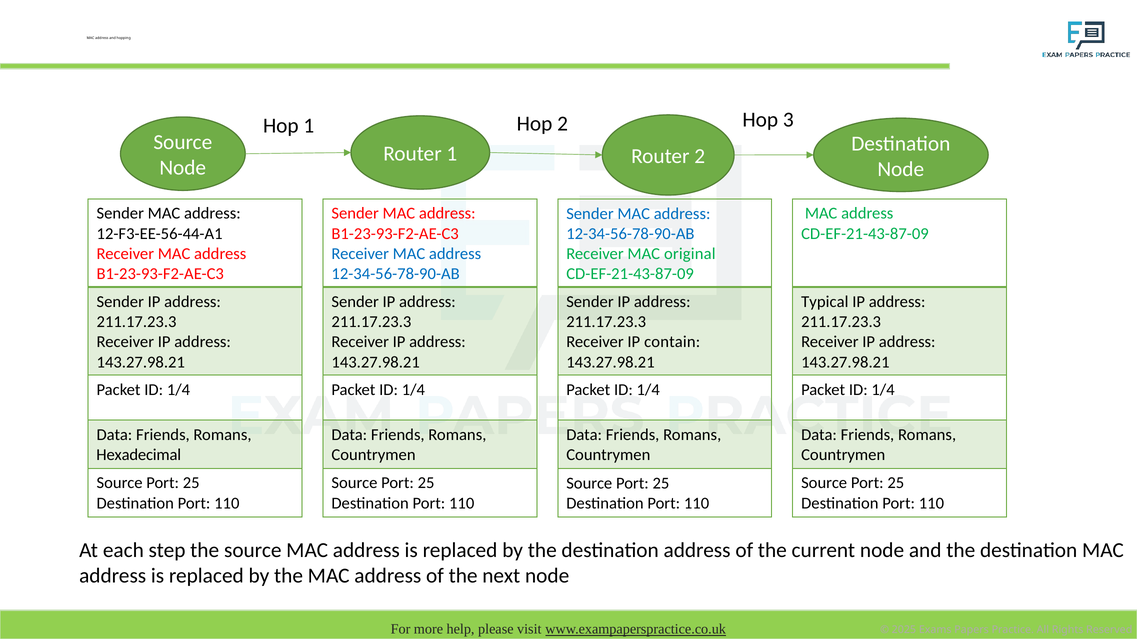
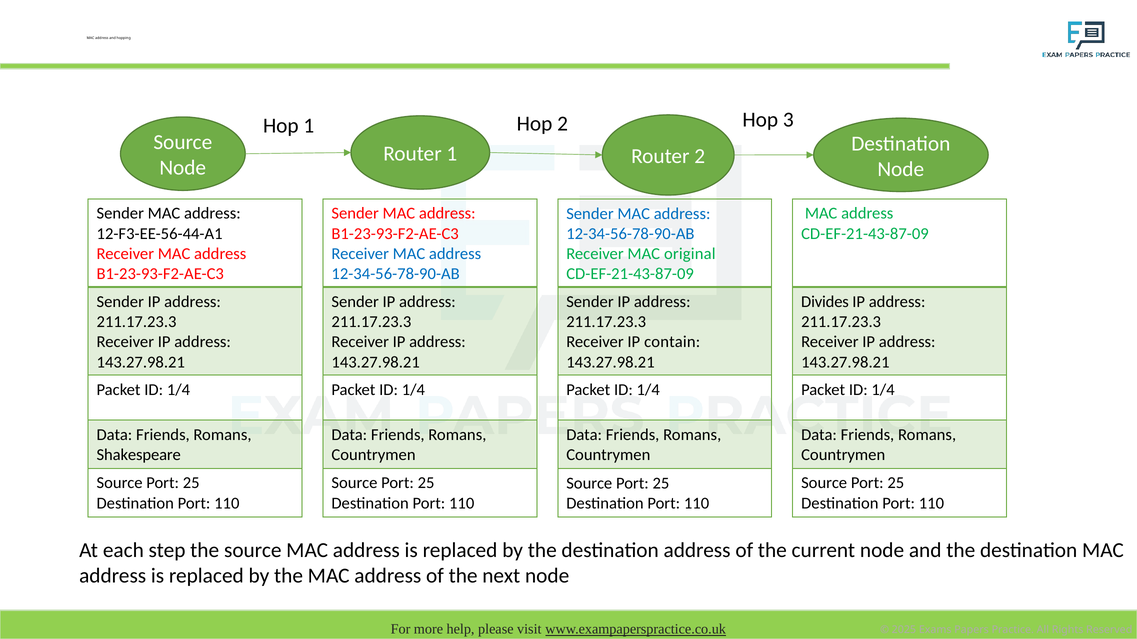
Typical: Typical -> Divides
Hexadecimal: Hexadecimal -> Shakespeare
